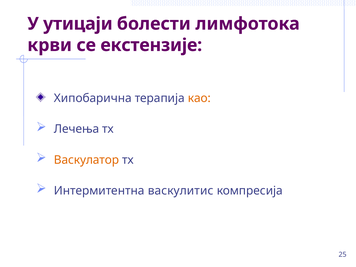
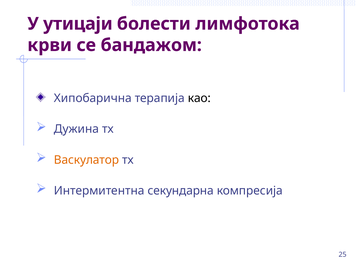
екстензије: екстензије -> бандажом
као colour: orange -> black
Лечења: Лечења -> Дужина
васкулитис: васкулитис -> секундарна
